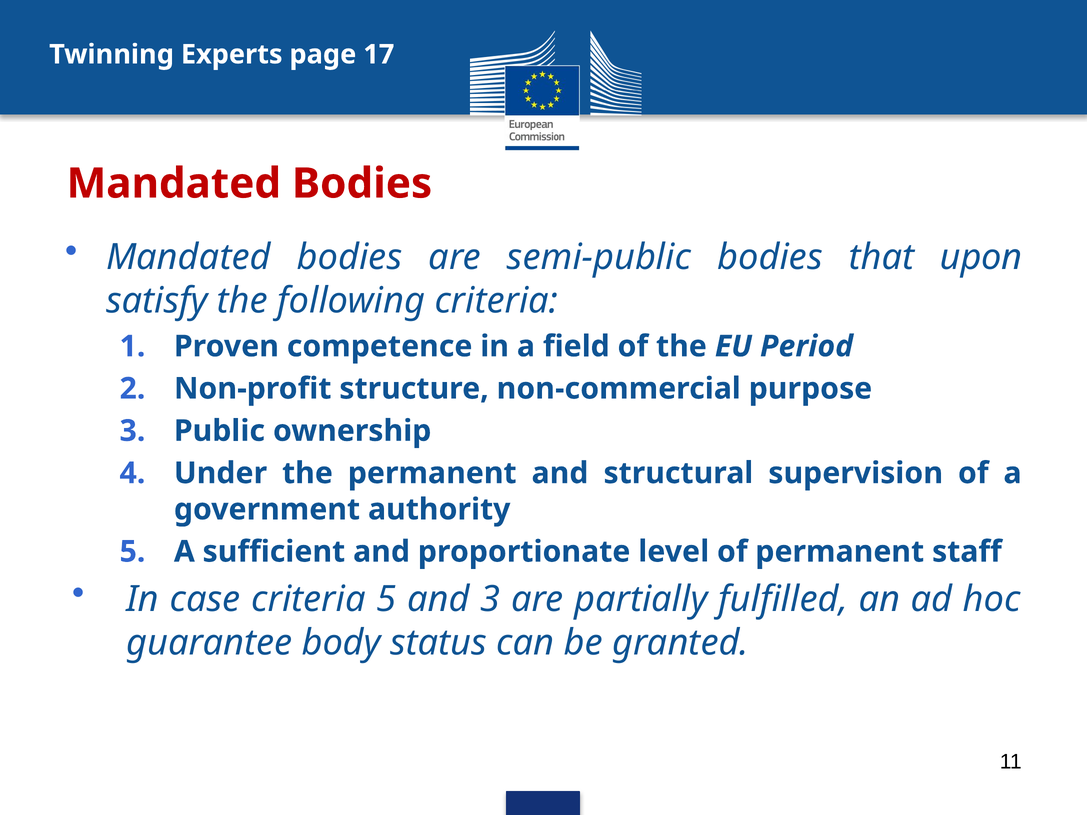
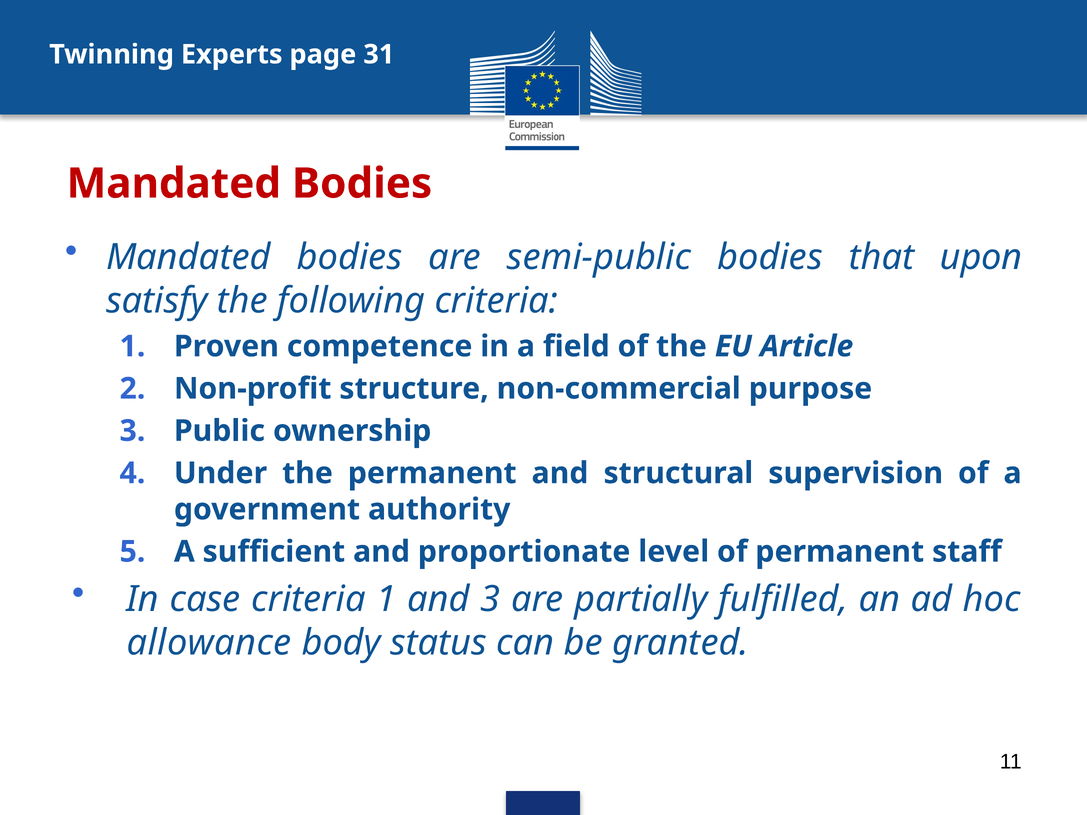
17: 17 -> 31
Period: Period -> Article
case criteria 5: 5 -> 1
guarantee: guarantee -> allowance
